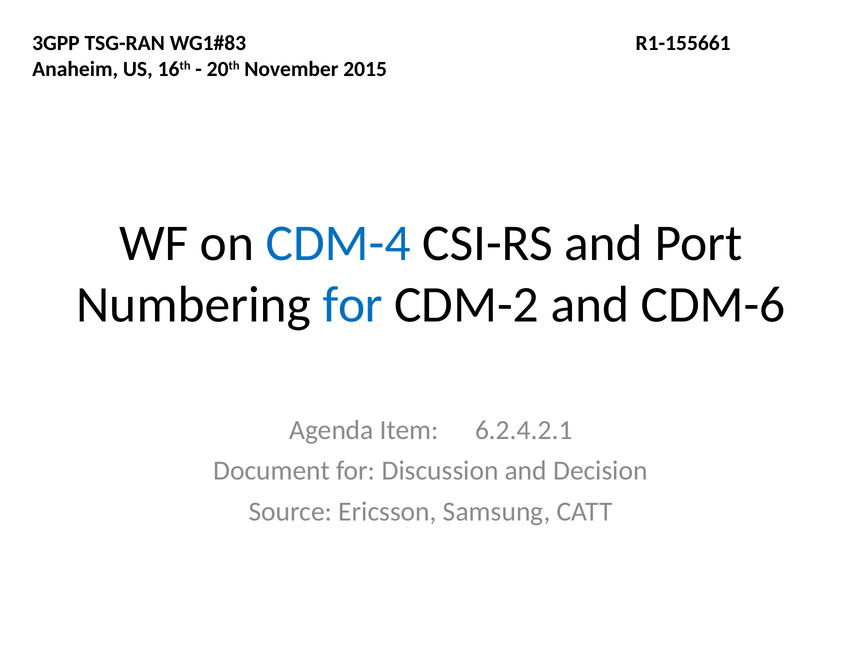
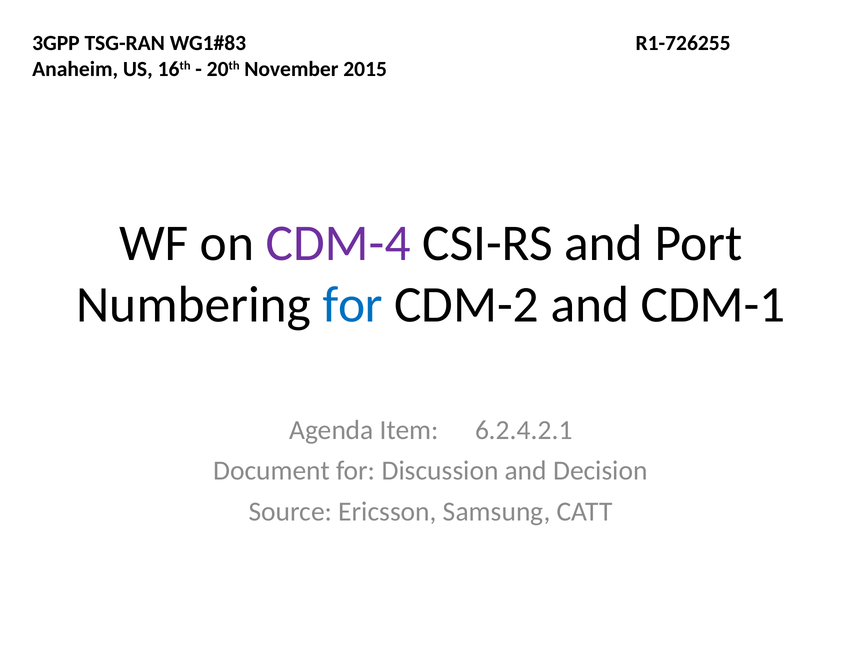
R1-155661: R1-155661 -> R1-726255
CDM-4 colour: blue -> purple
CDM-6: CDM-6 -> CDM-1
